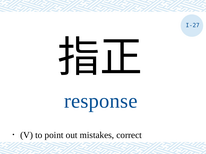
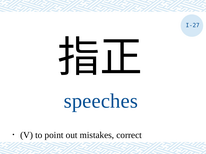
response: response -> speeches
